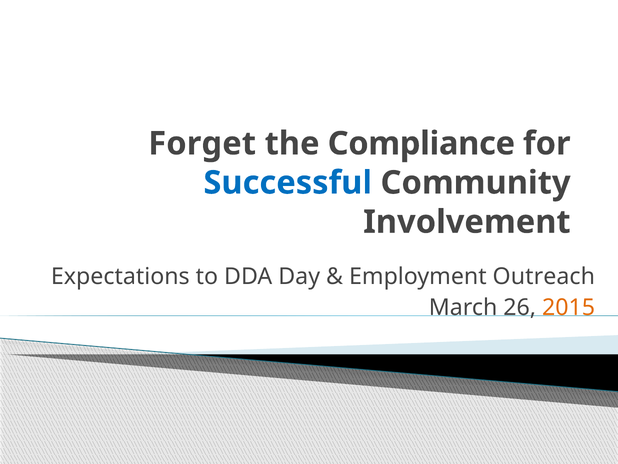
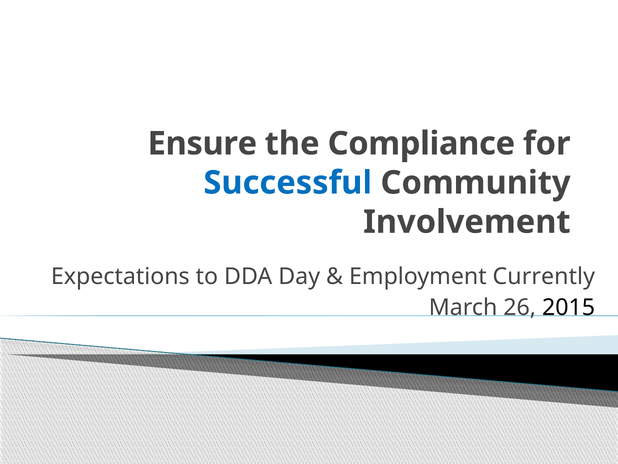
Forget: Forget -> Ensure
Outreach: Outreach -> Currently
2015 colour: orange -> black
